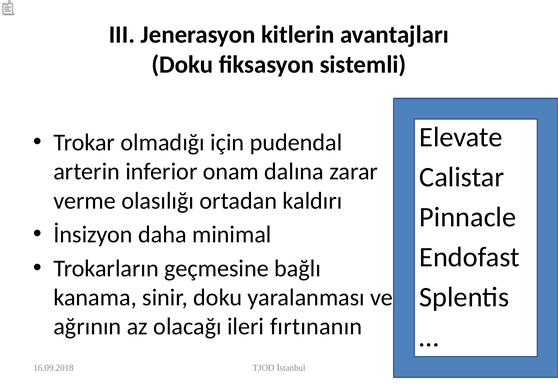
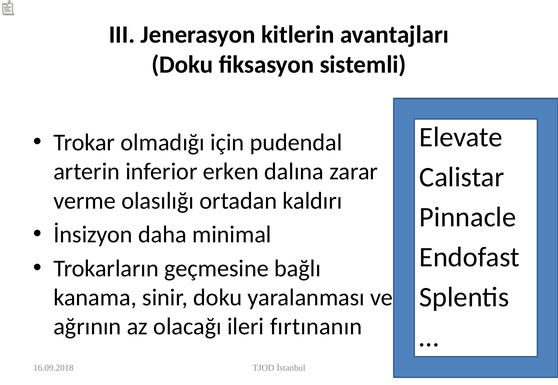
onam: onam -> erken
